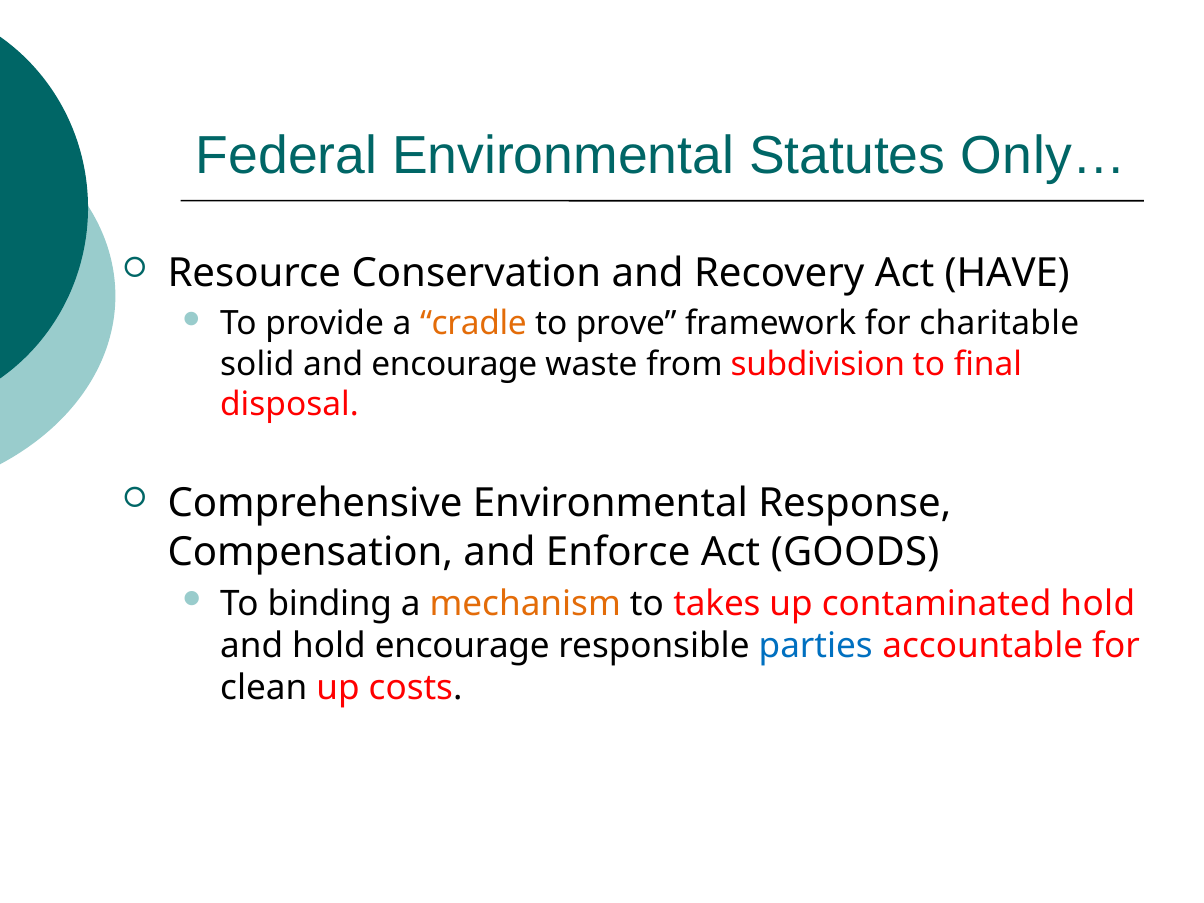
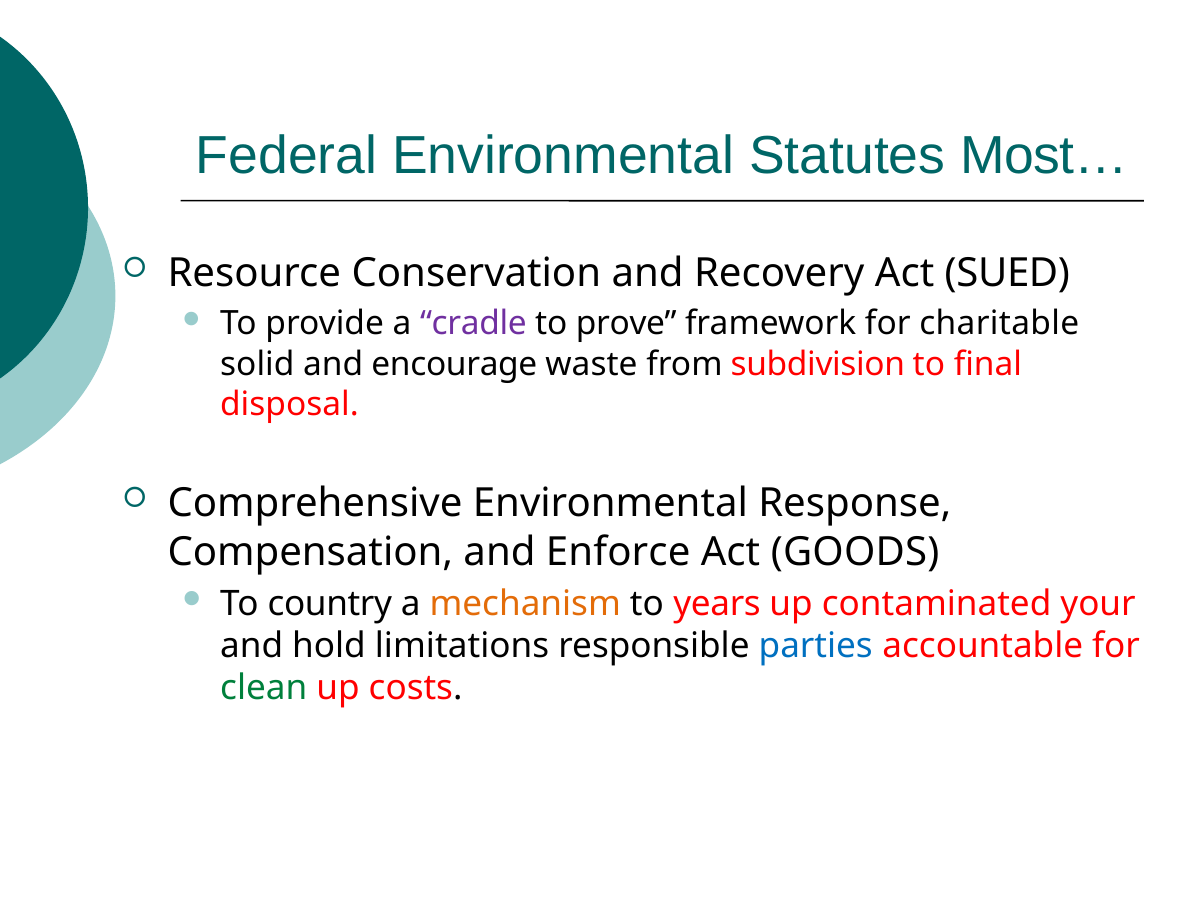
Only…: Only… -> Most…
HAVE: HAVE -> SUED
cradle colour: orange -> purple
binding: binding -> country
takes: takes -> years
contaminated hold: hold -> your
hold encourage: encourage -> limitations
clean colour: black -> green
